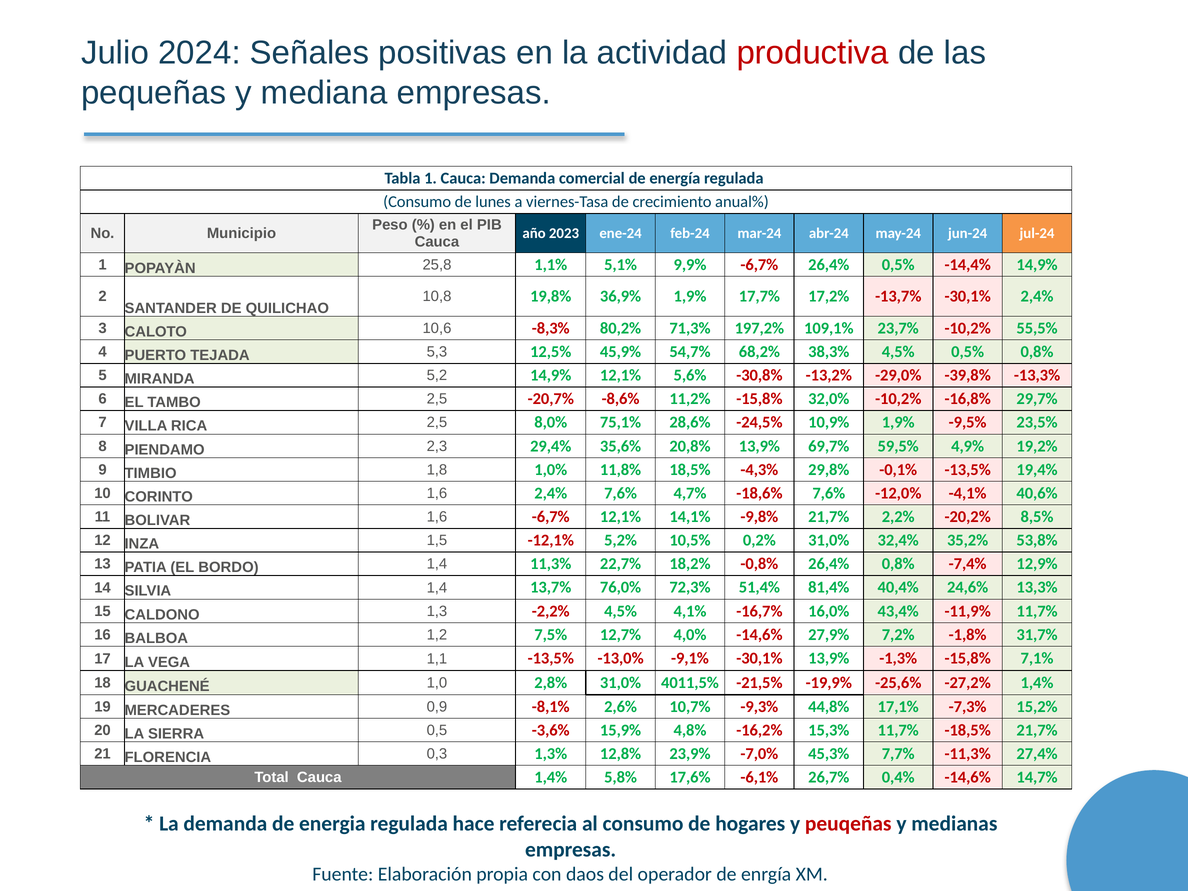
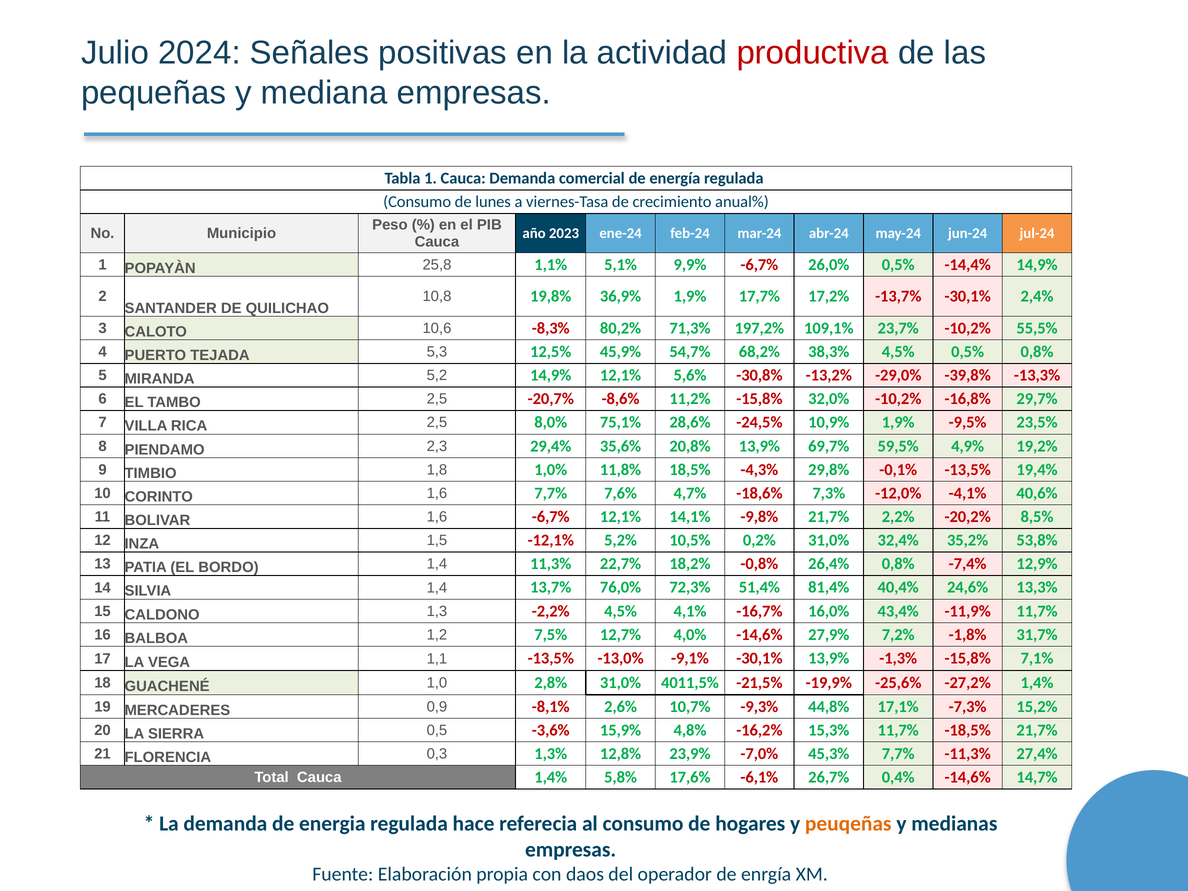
-6,7% 26,4%: 26,4% -> 26,0%
1,6 2,4%: 2,4% -> 7,7%
-18,6% 7,6%: 7,6% -> 7,3%
peuqeñas colour: red -> orange
